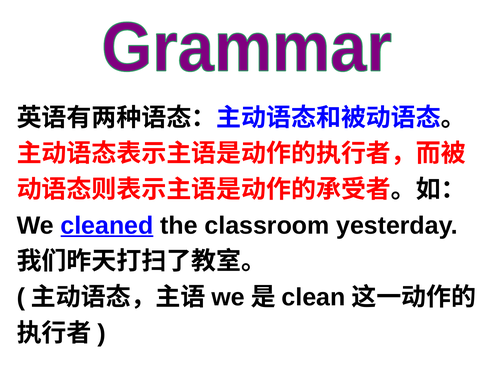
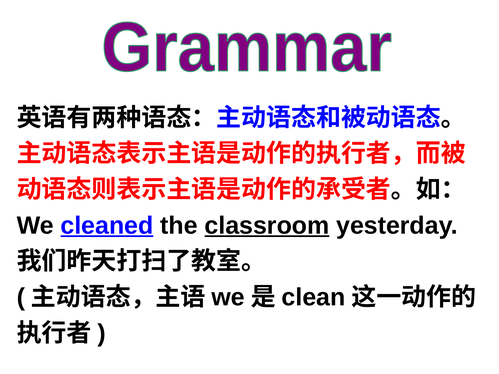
classroom underline: none -> present
